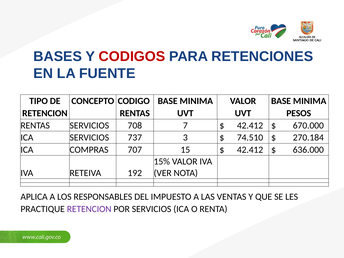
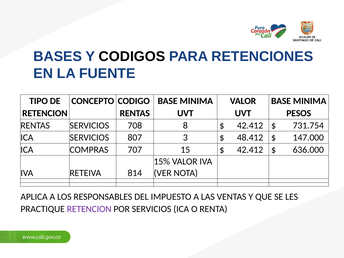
CODIGOS colour: red -> black
7: 7 -> 8
670.000: 670.000 -> 731.754
737: 737 -> 807
74.510: 74.510 -> 48.412
270.184: 270.184 -> 147.000
192: 192 -> 814
